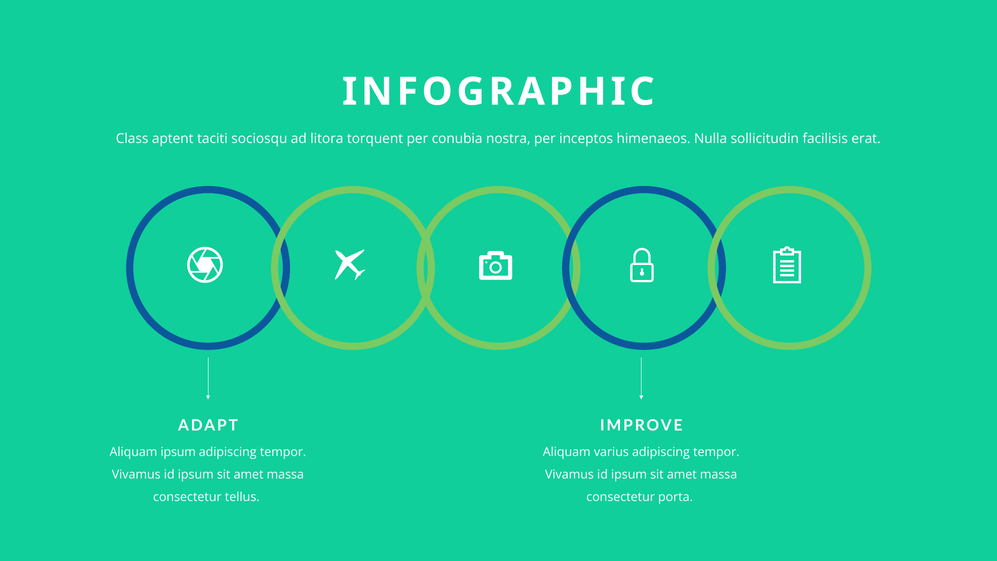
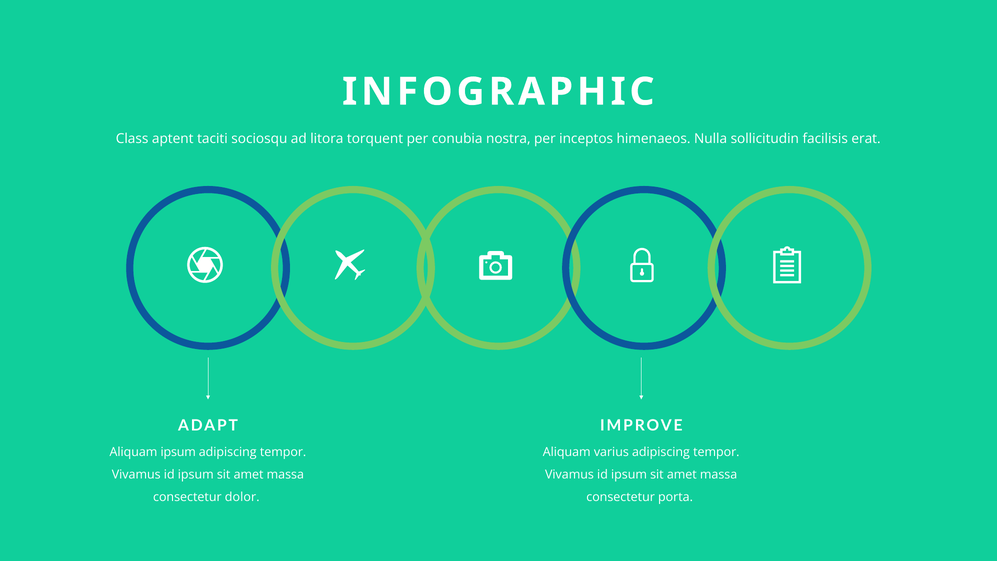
tellus: tellus -> dolor
